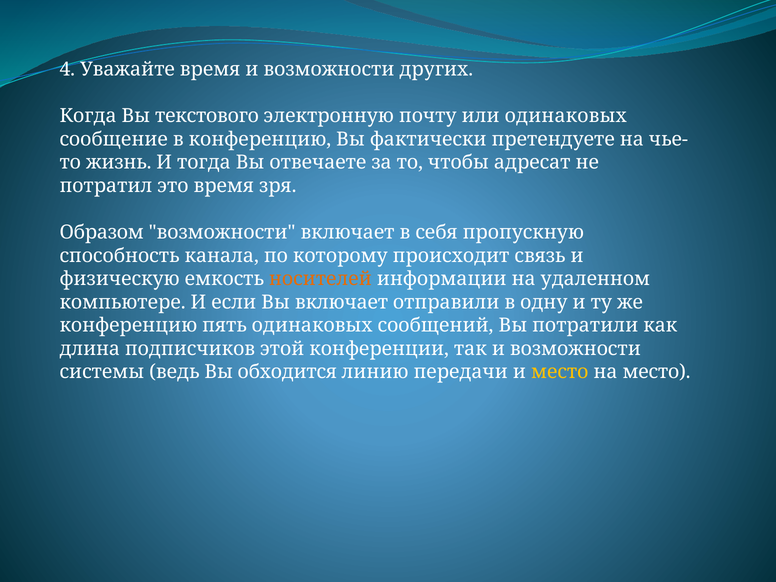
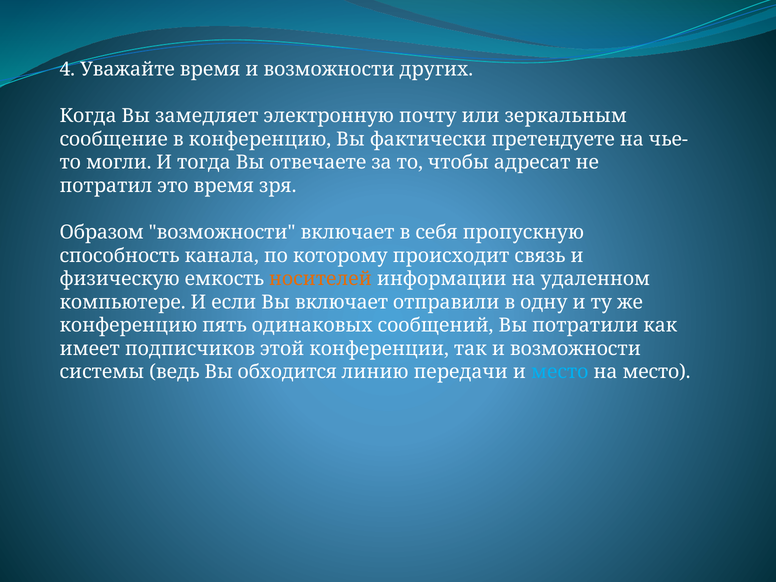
текстового: текстового -> замедляет
или одинаковых: одинаковых -> зеркальным
жизнь: жизнь -> могли
длина: длина -> имеет
место at (560, 372) colour: yellow -> light blue
